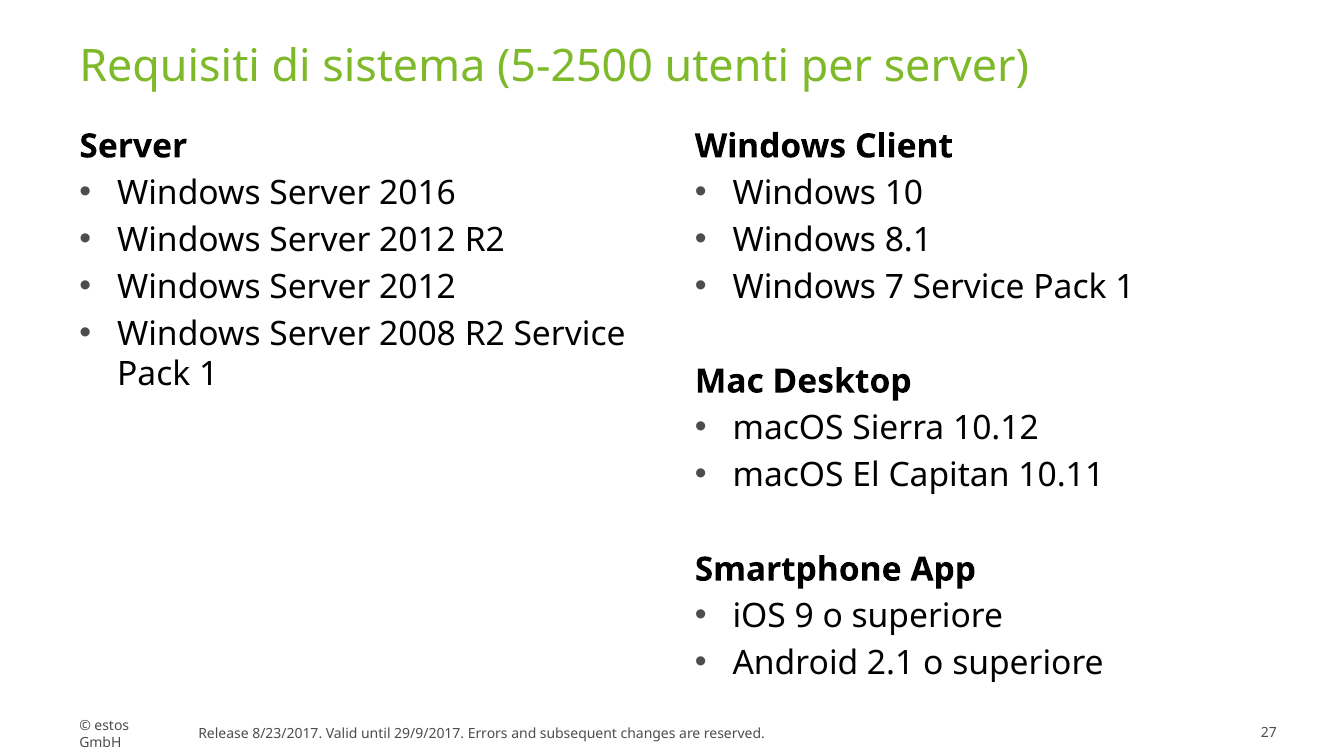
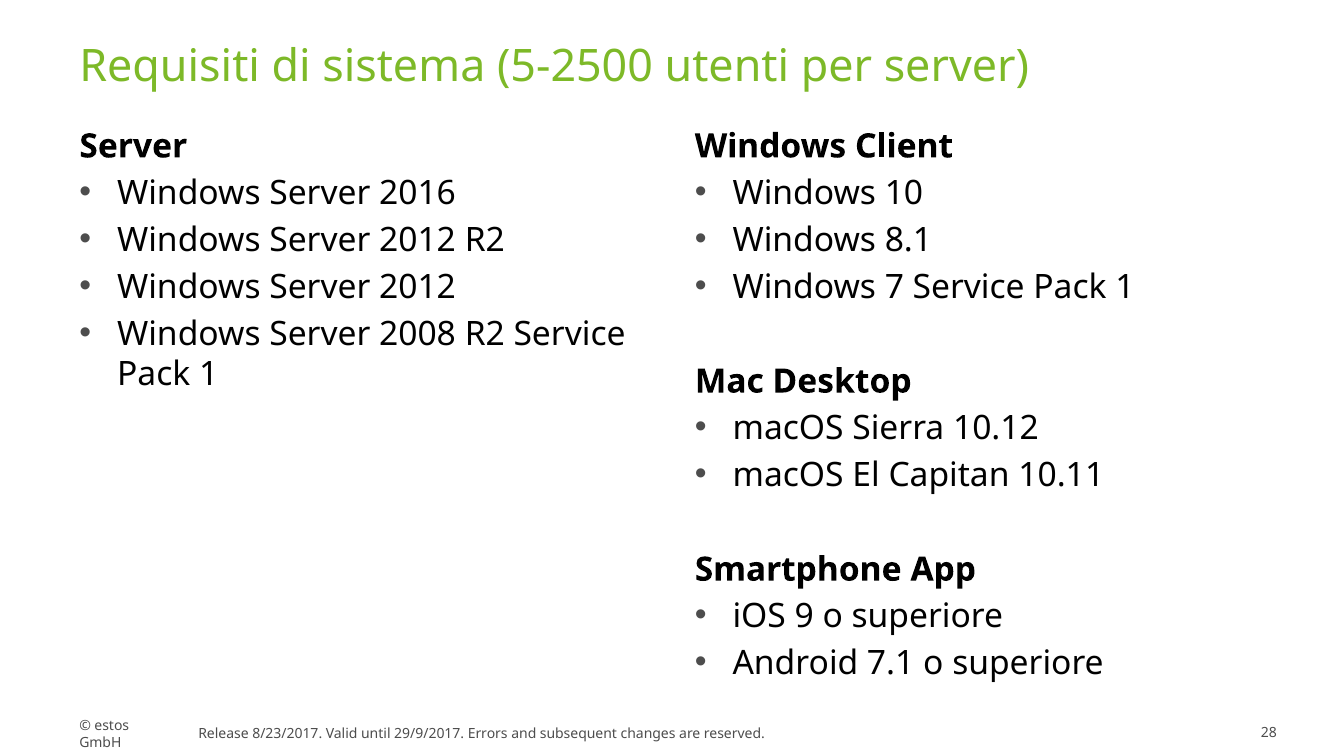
2.1: 2.1 -> 7.1
27: 27 -> 28
